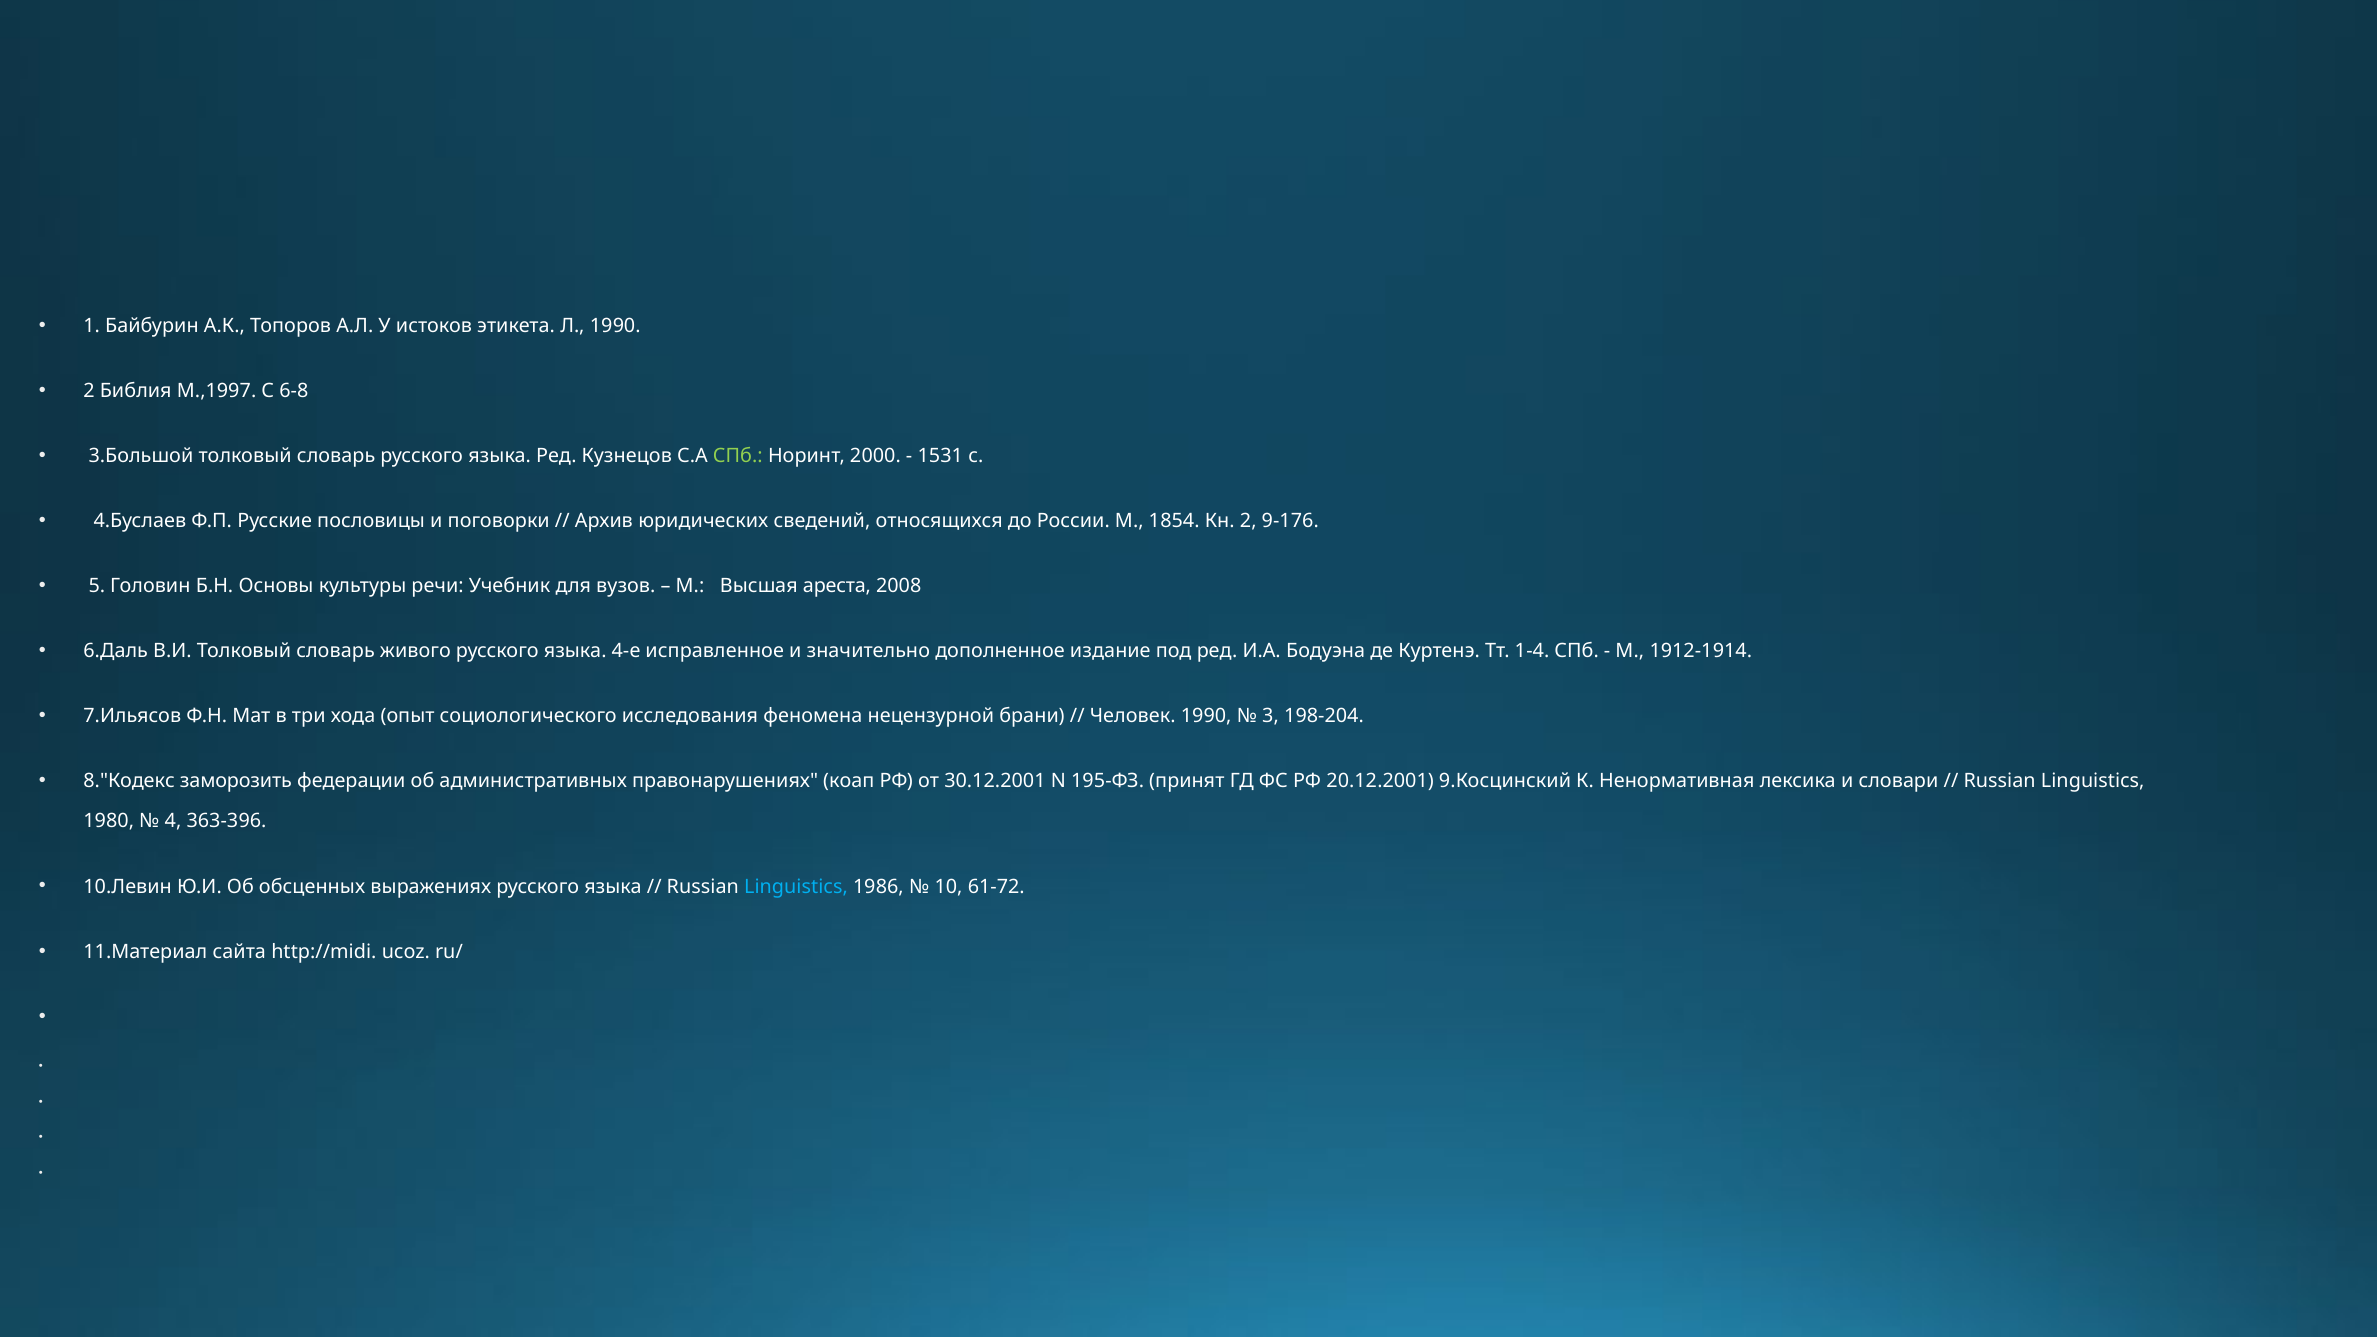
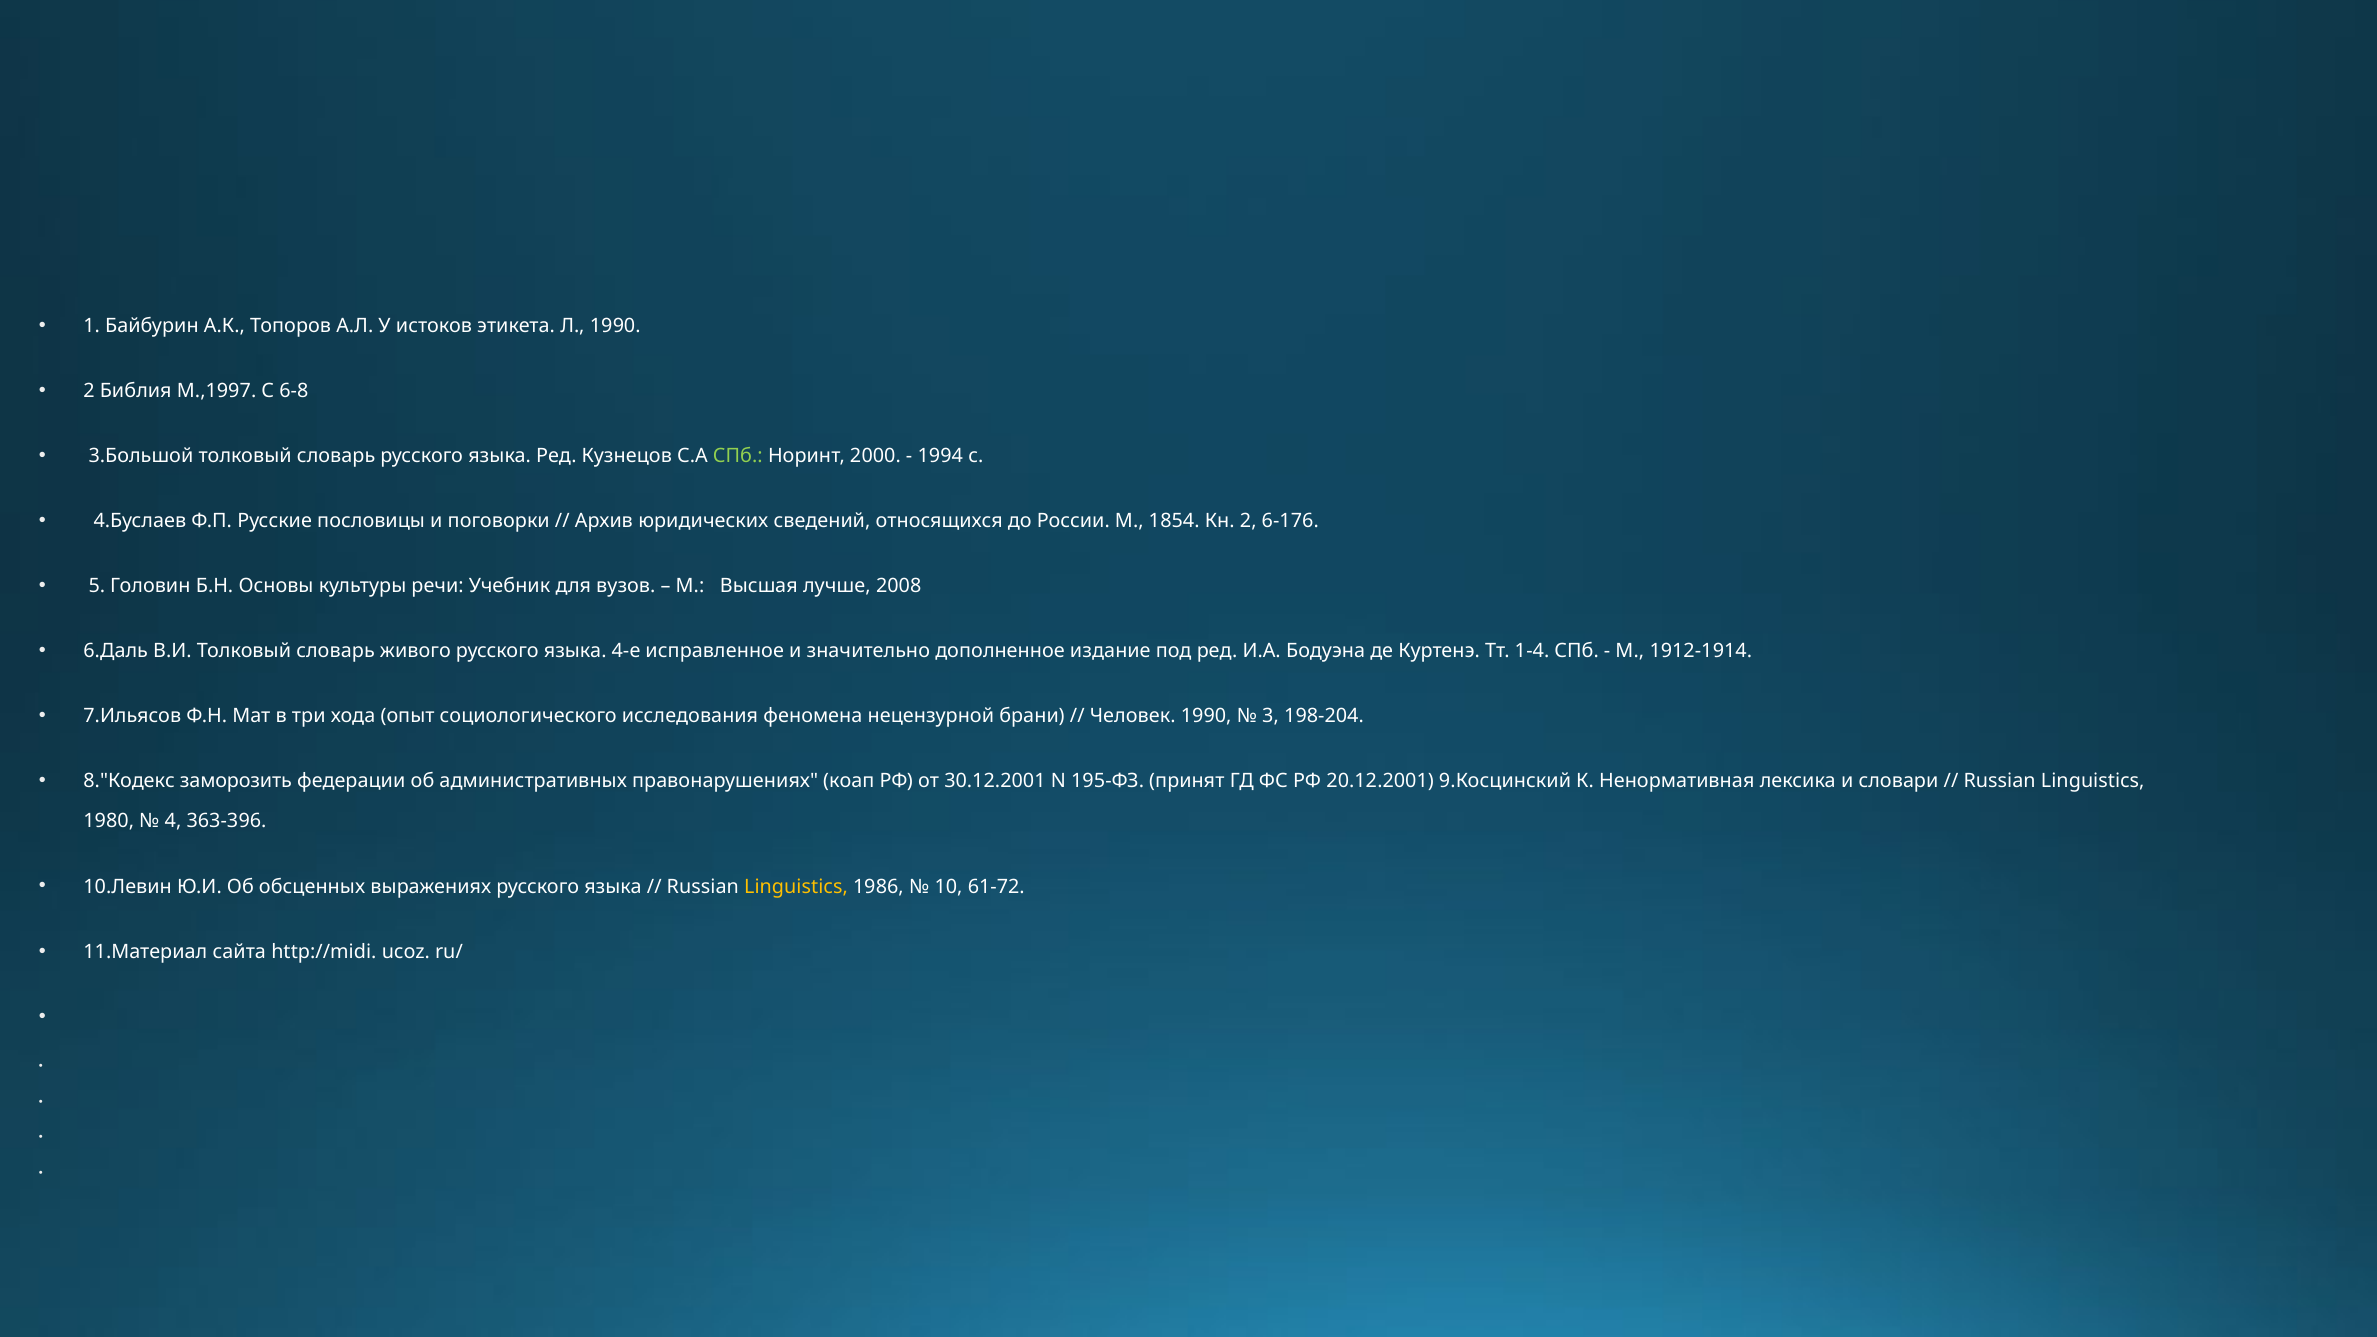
1531: 1531 -> 1994
9-176: 9-176 -> 6-176
ареста: ареста -> лучше
Linguistics at (796, 887) colour: light blue -> yellow
